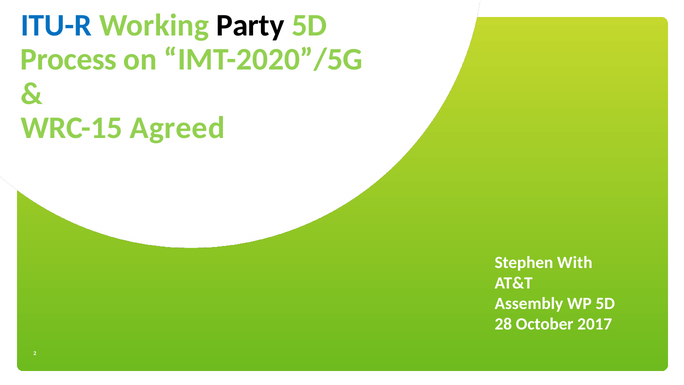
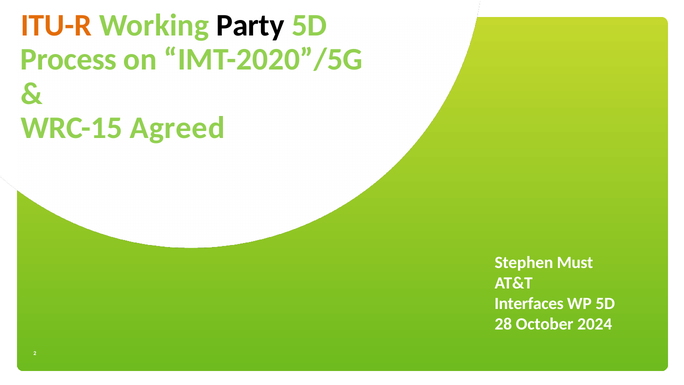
ITU-R colour: blue -> orange
With: With -> Must
Assembly: Assembly -> Interfaces
2017: 2017 -> 2024
